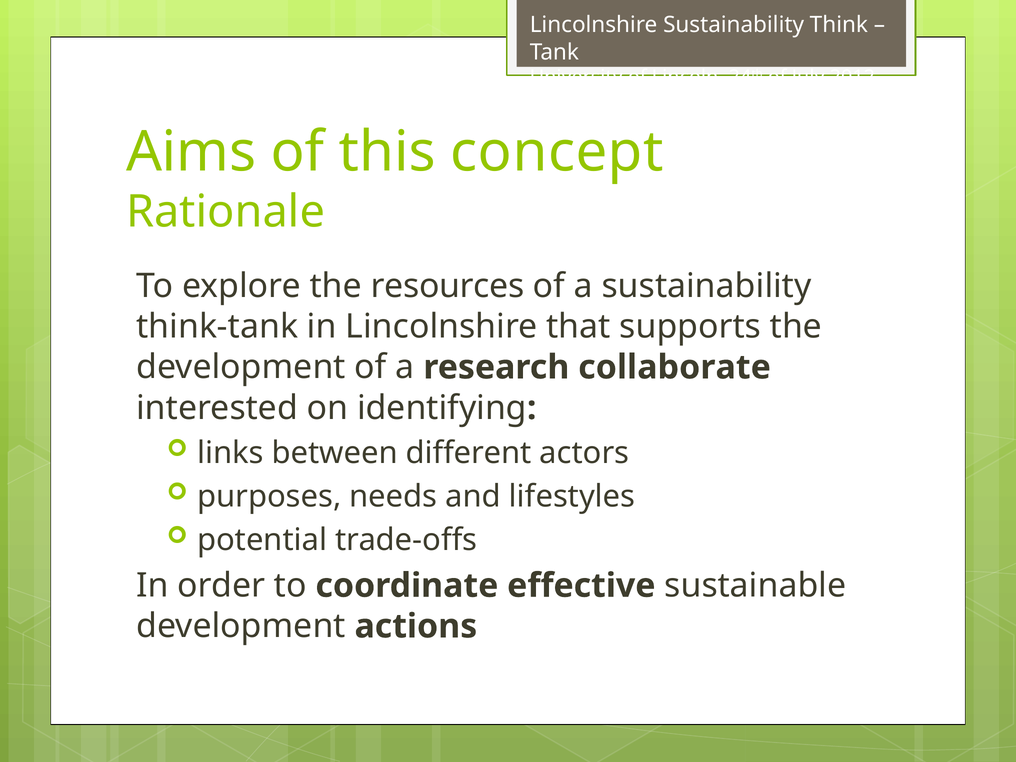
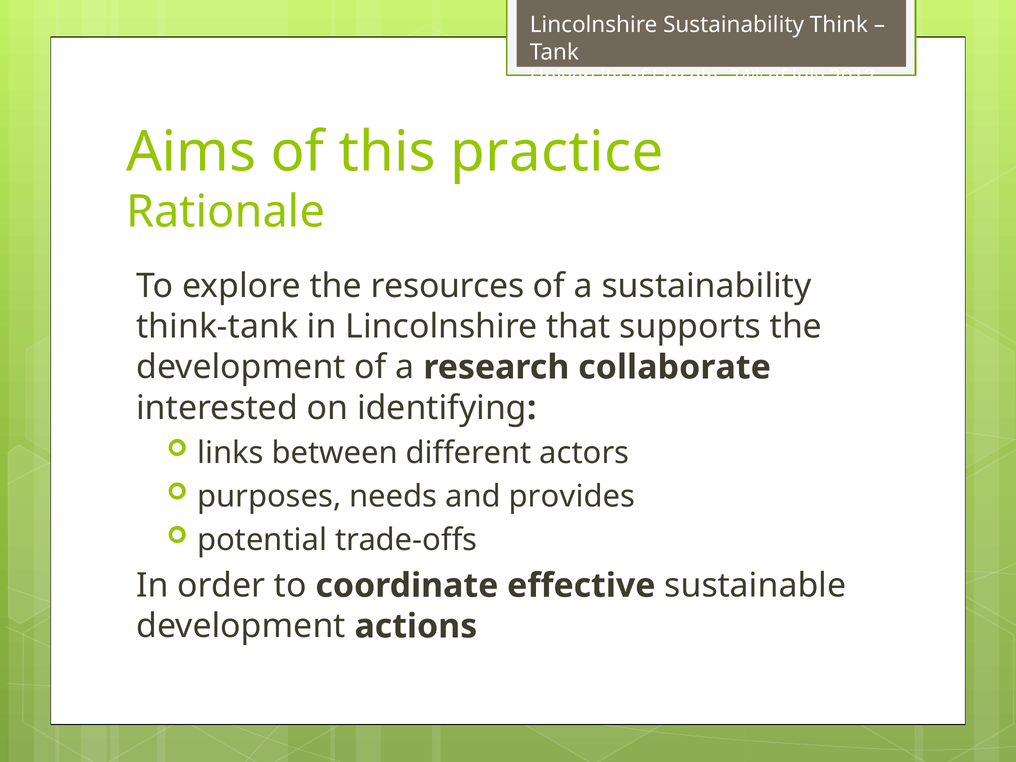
concept: concept -> practice
lifestyles: lifestyles -> provides
